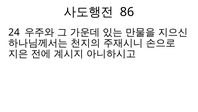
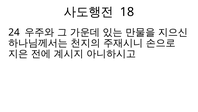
86: 86 -> 18
